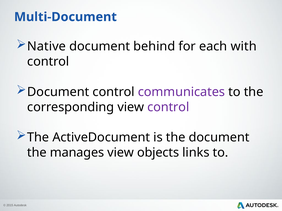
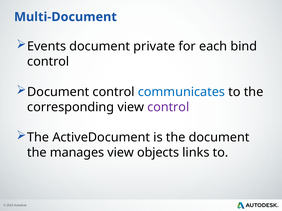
Native: Native -> Events
behind: behind -> private
with: with -> bind
communicates colour: purple -> blue
